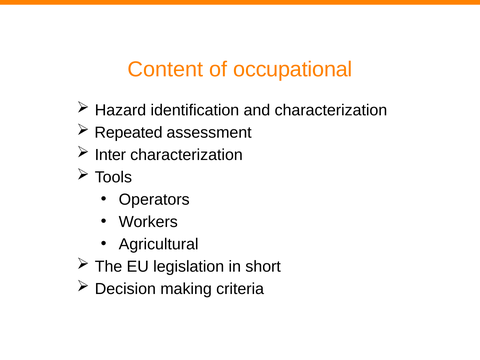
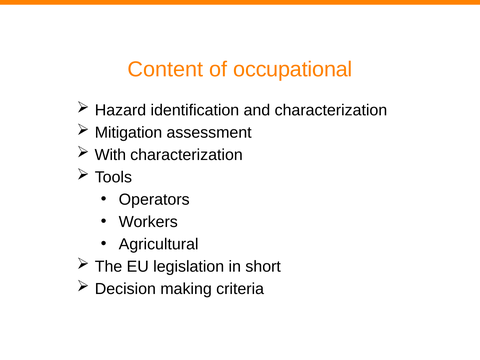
Repeated: Repeated -> Mitigation
Inter: Inter -> With
